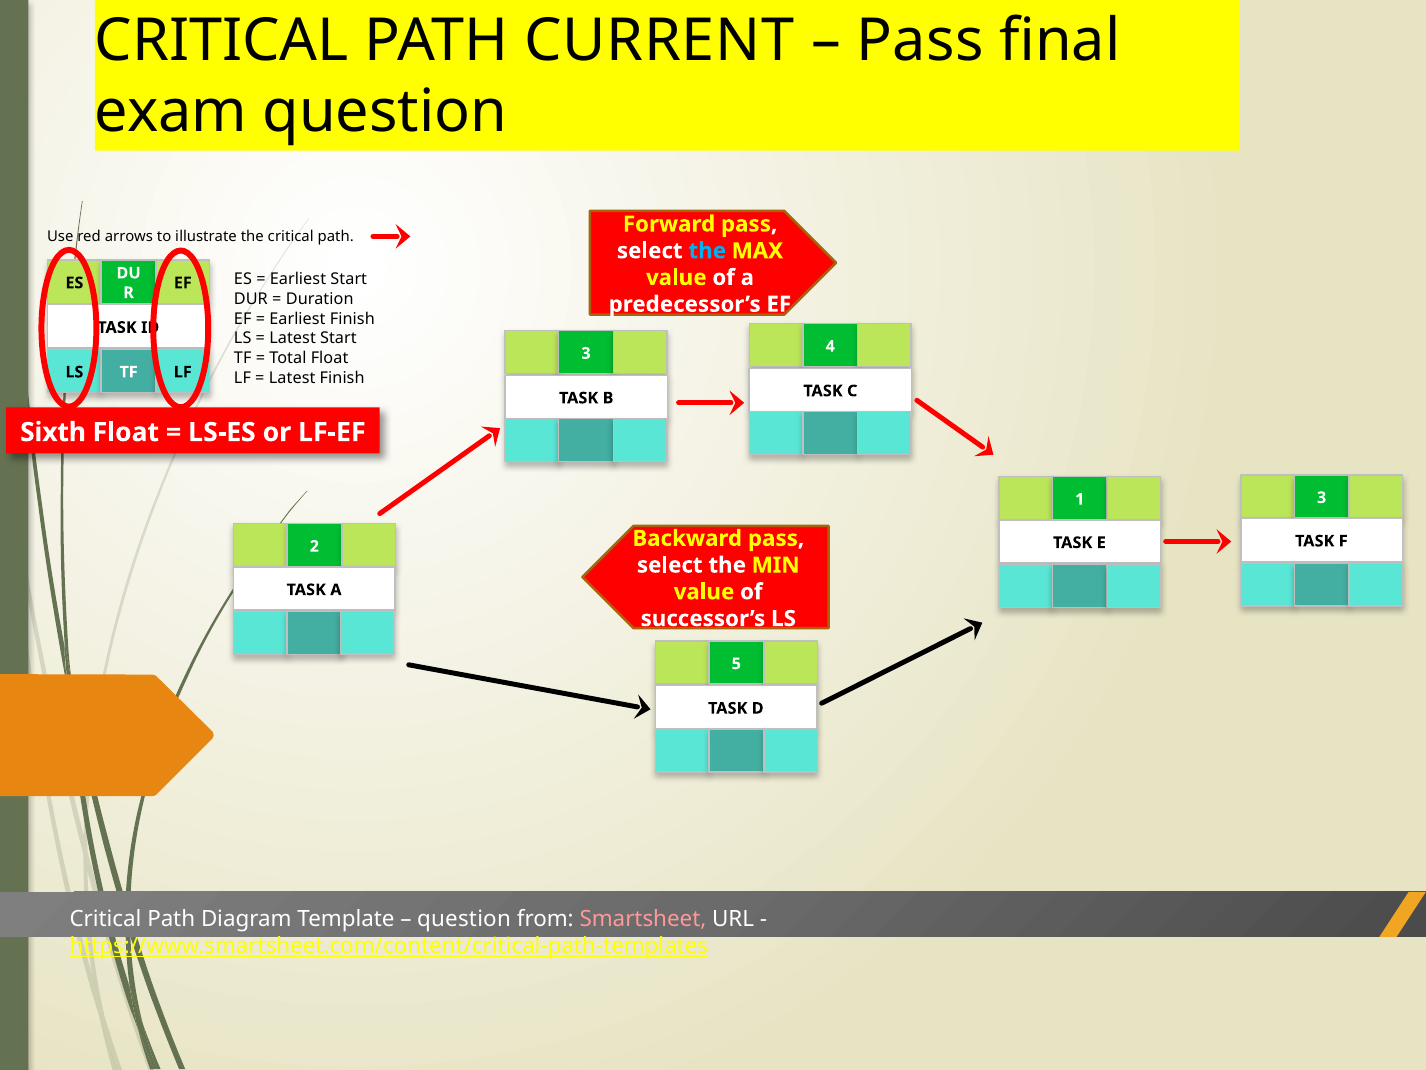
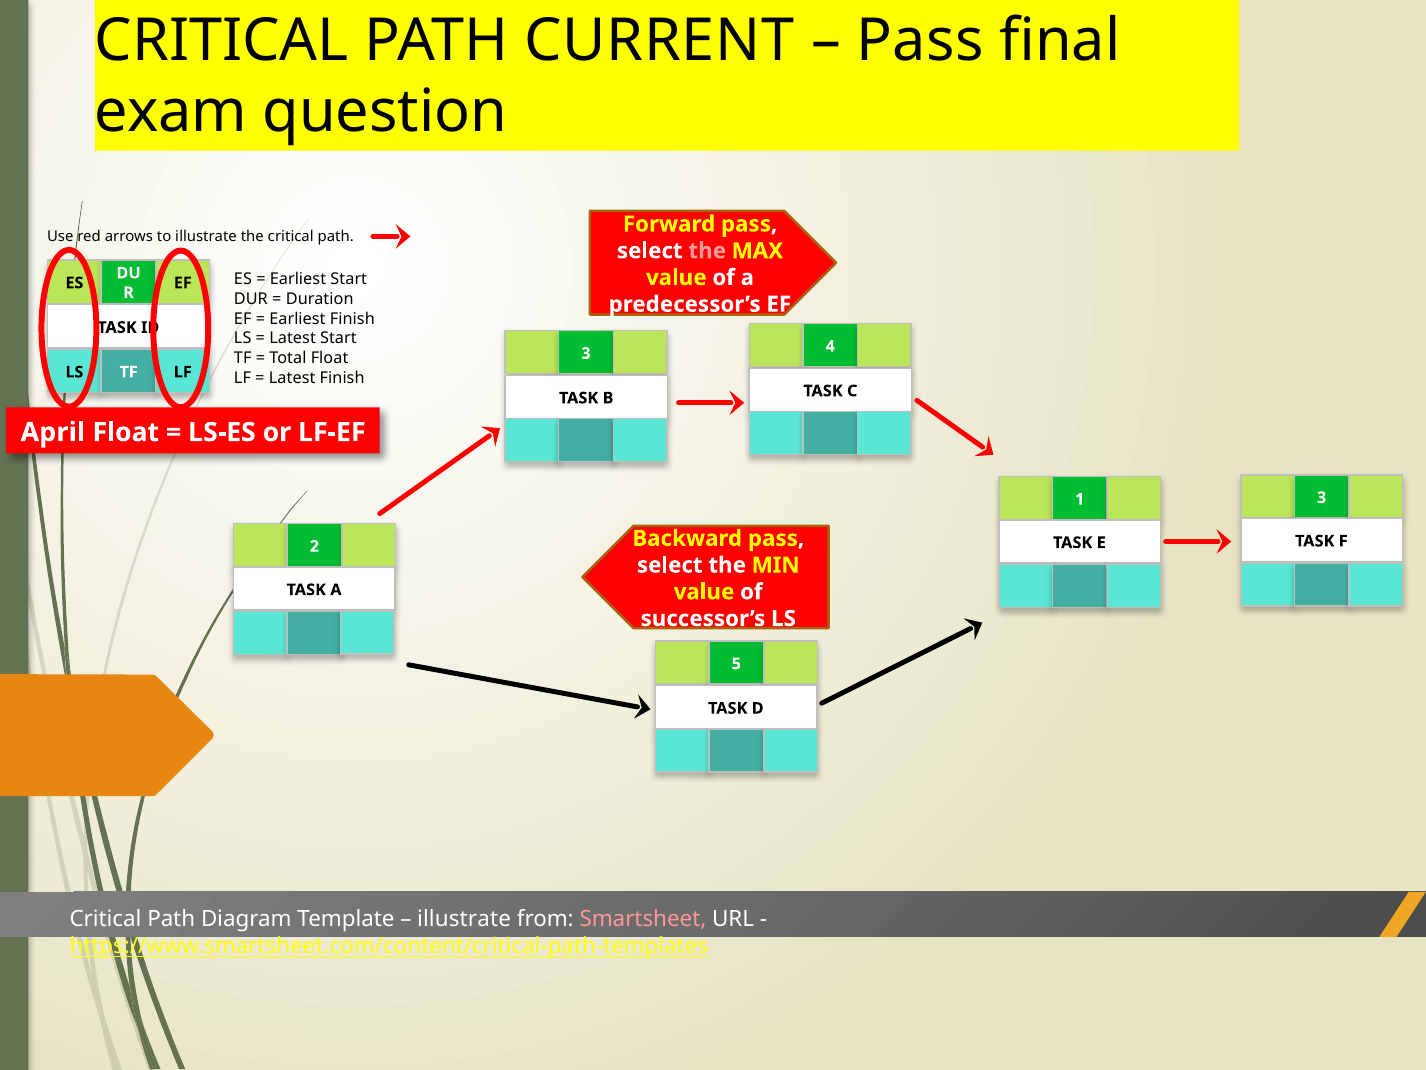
the at (707, 251) colour: light blue -> pink
Sixth: Sixth -> April
question at (464, 919): question -> illustrate
